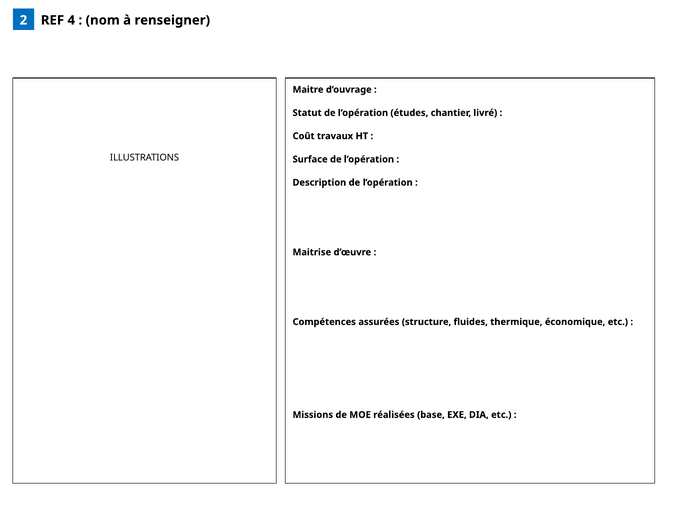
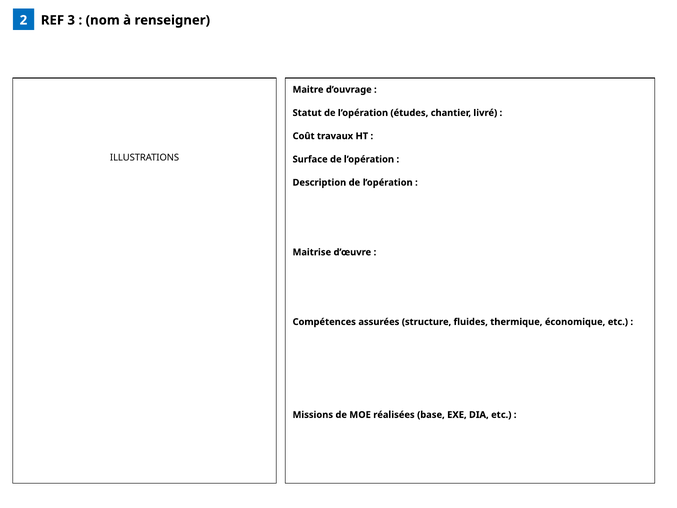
4: 4 -> 3
